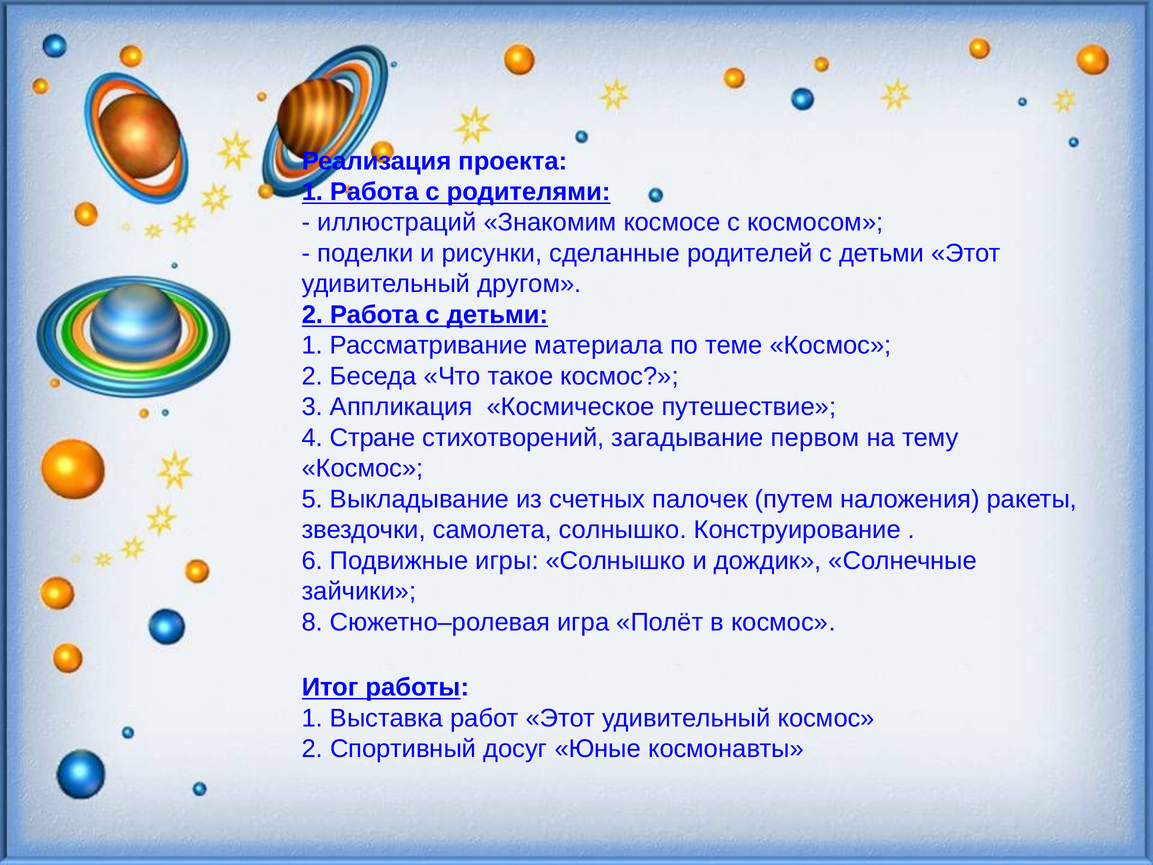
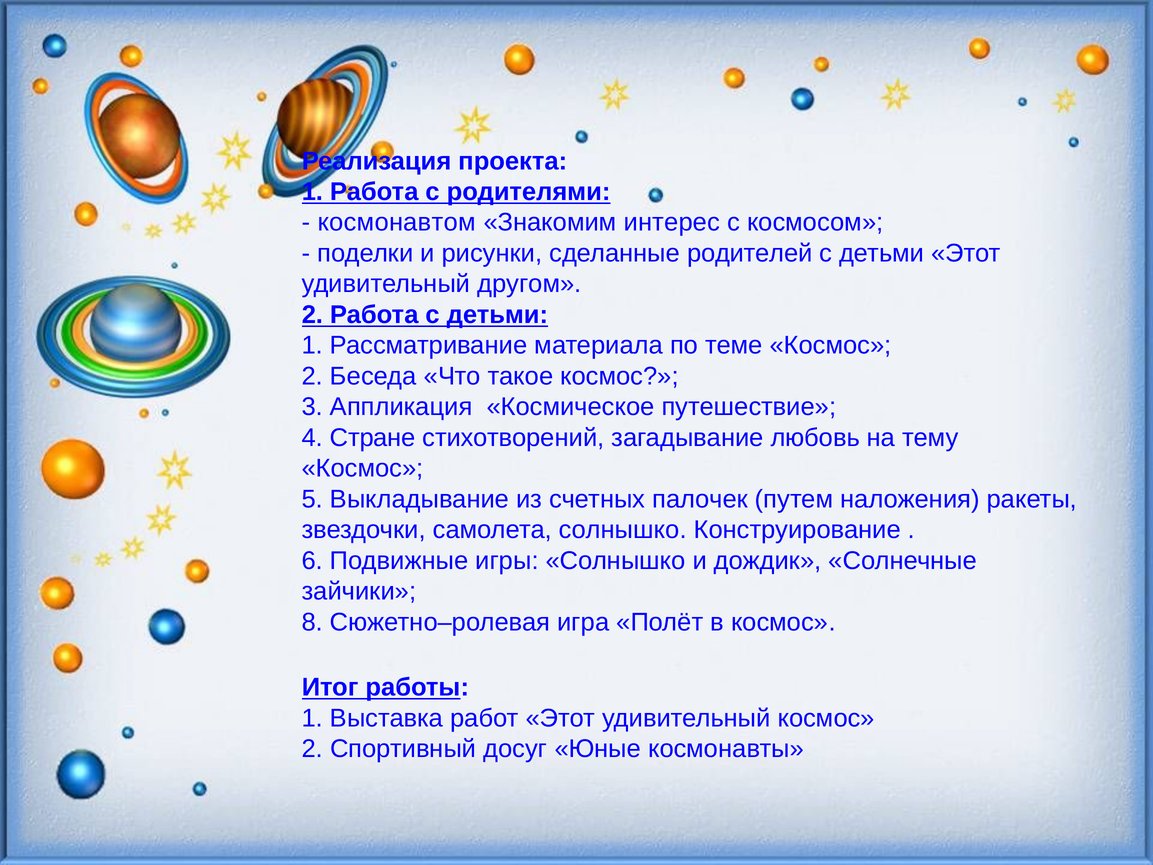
иллюстраций: иллюстраций -> космонавтом
космосе: космосе -> интерес
первом: первом -> любовь
